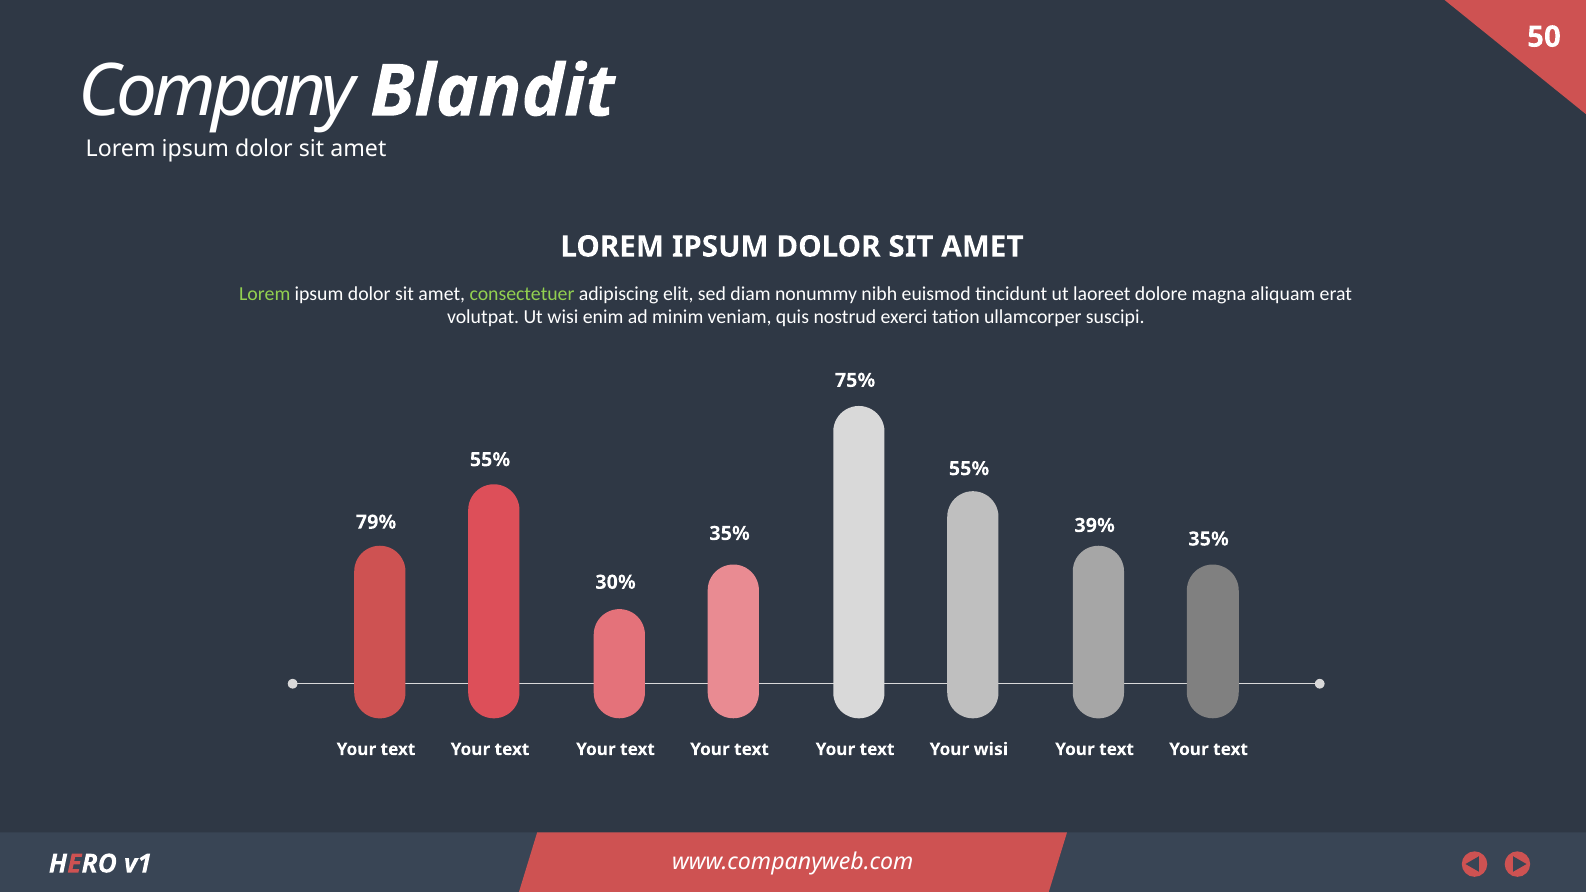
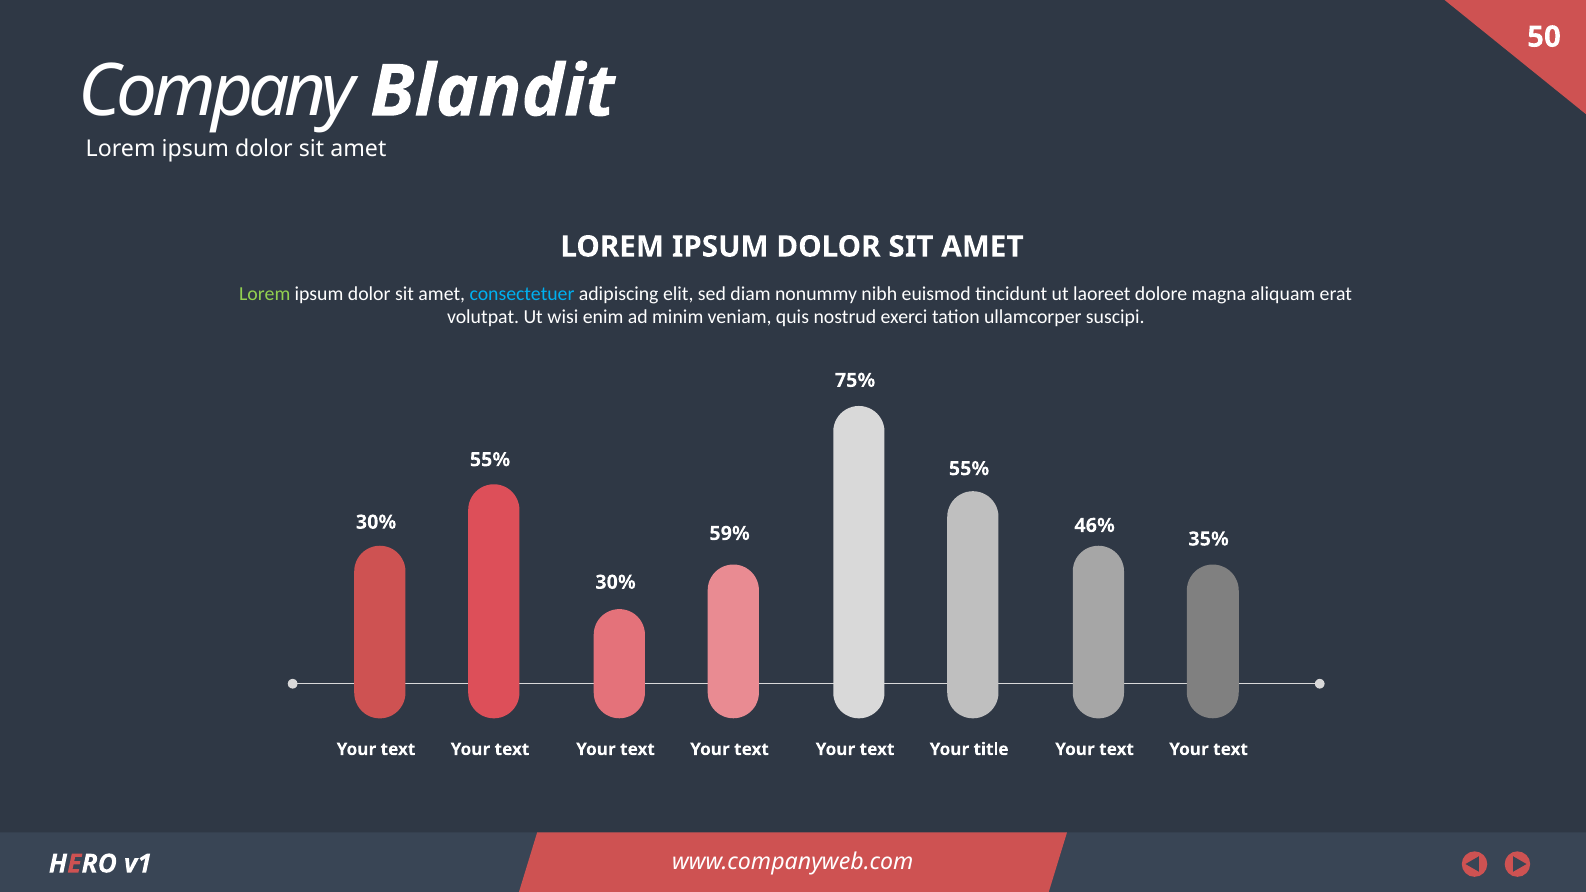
consectetuer colour: light green -> light blue
79% at (376, 522): 79% -> 30%
39%: 39% -> 46%
35% at (730, 534): 35% -> 59%
Your wisi: wisi -> title
